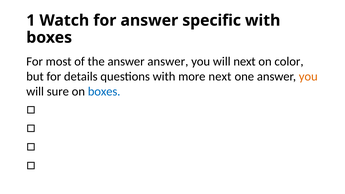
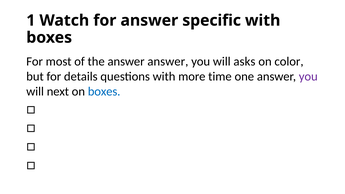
will next: next -> asks
more next: next -> time
you at (308, 76) colour: orange -> purple
sure: sure -> next
